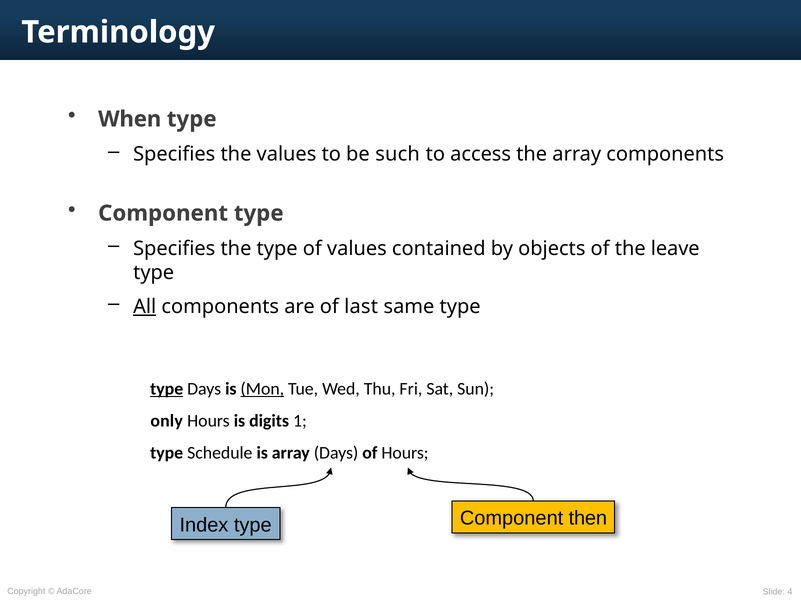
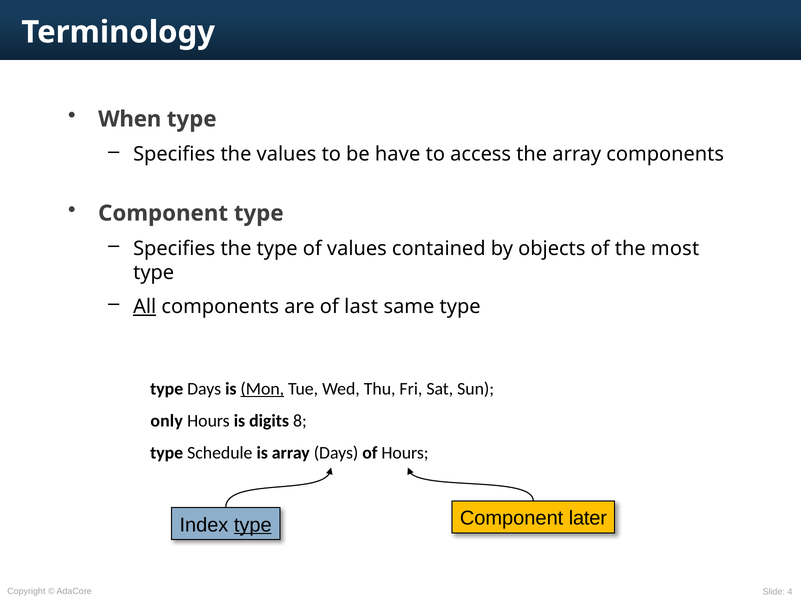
such: such -> have
leave: leave -> most
type at (167, 389) underline: present -> none
1: 1 -> 8
type at (253, 525) underline: none -> present
then: then -> later
